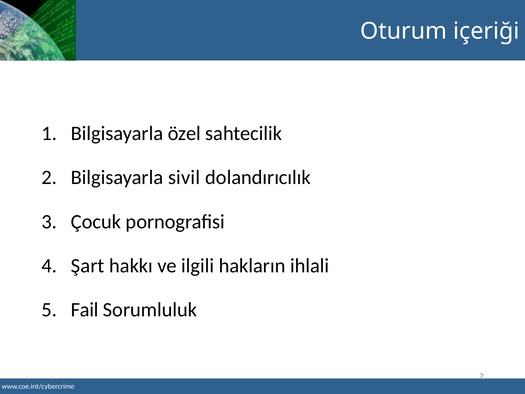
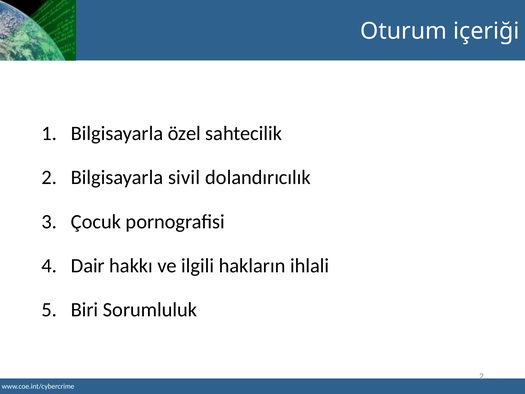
Şart: Şart -> Dair
Fail: Fail -> Biri
